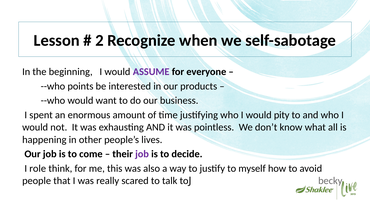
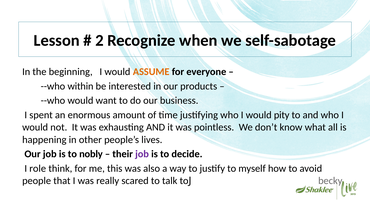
ASSUME colour: purple -> orange
points: points -> within
come: come -> nobly
